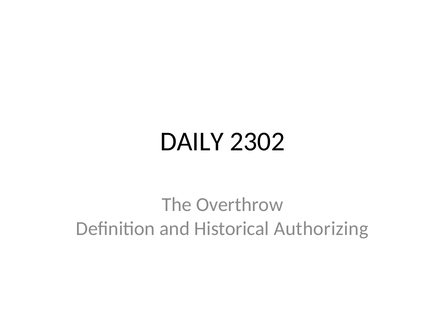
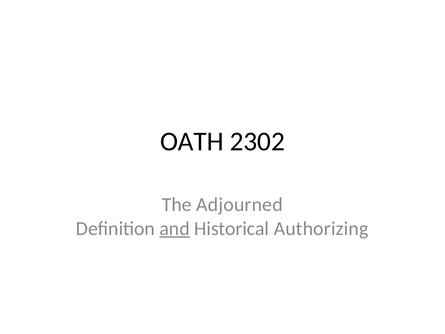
DAILY: DAILY -> OATH
Overthrow: Overthrow -> Adjourned
and underline: none -> present
